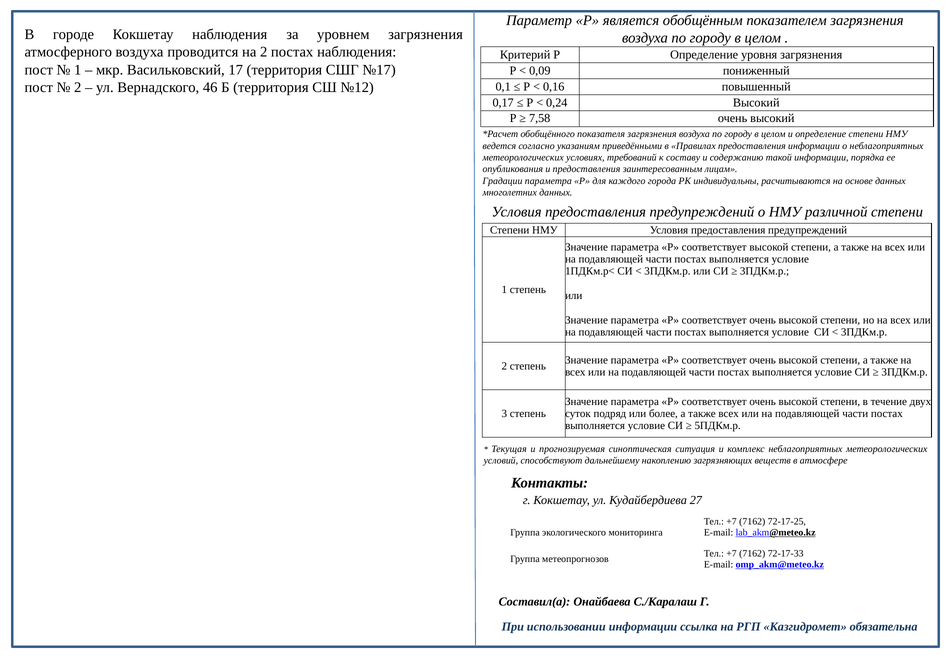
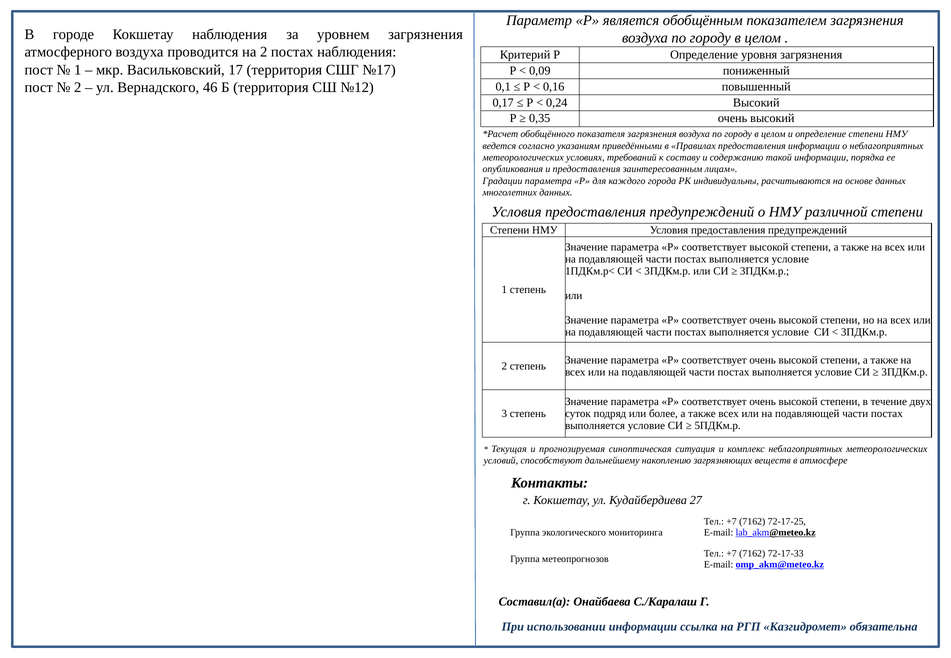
7,58: 7,58 -> 0,35
